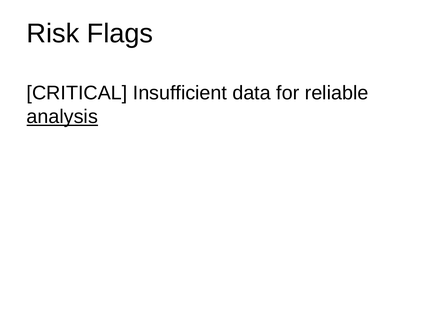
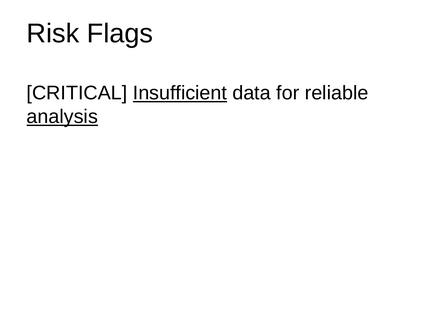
Insufficient underline: none -> present
